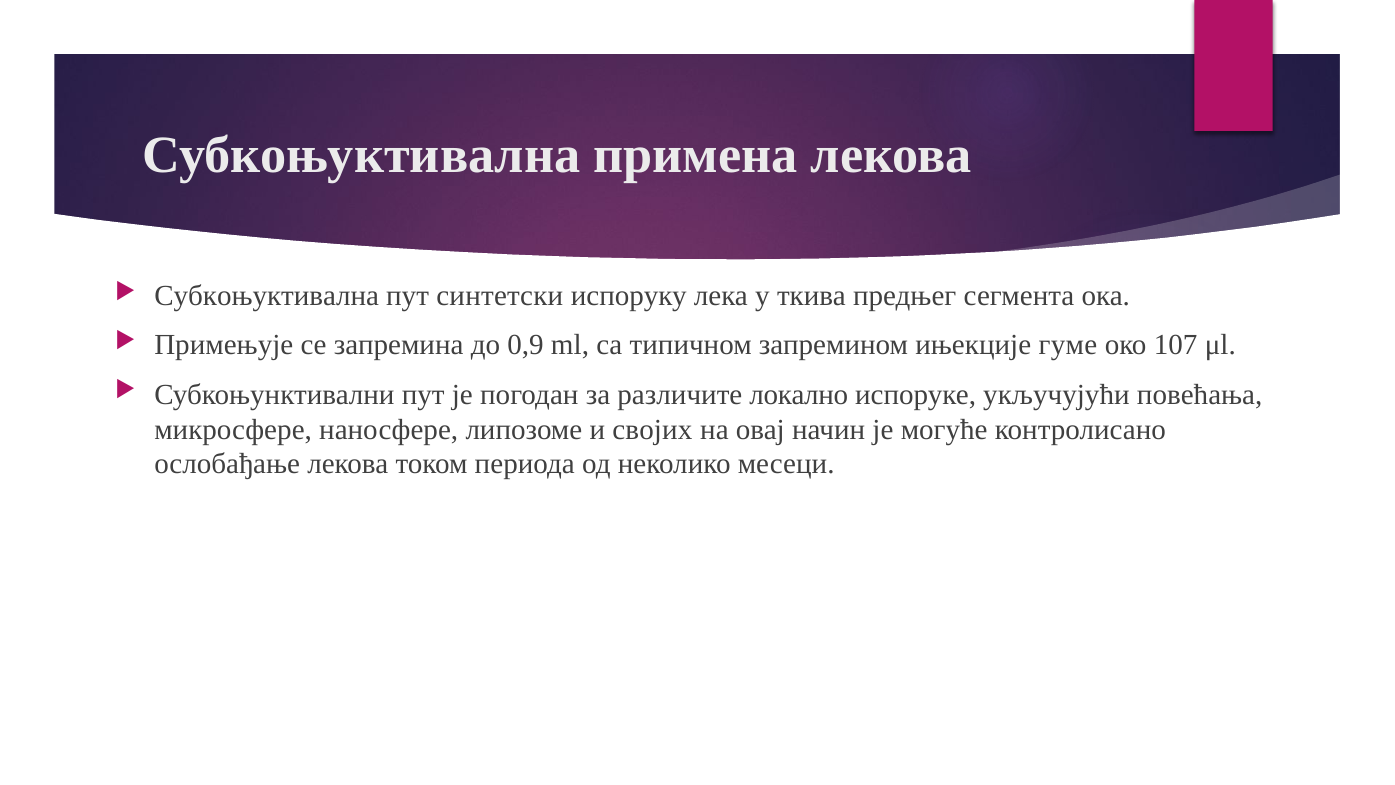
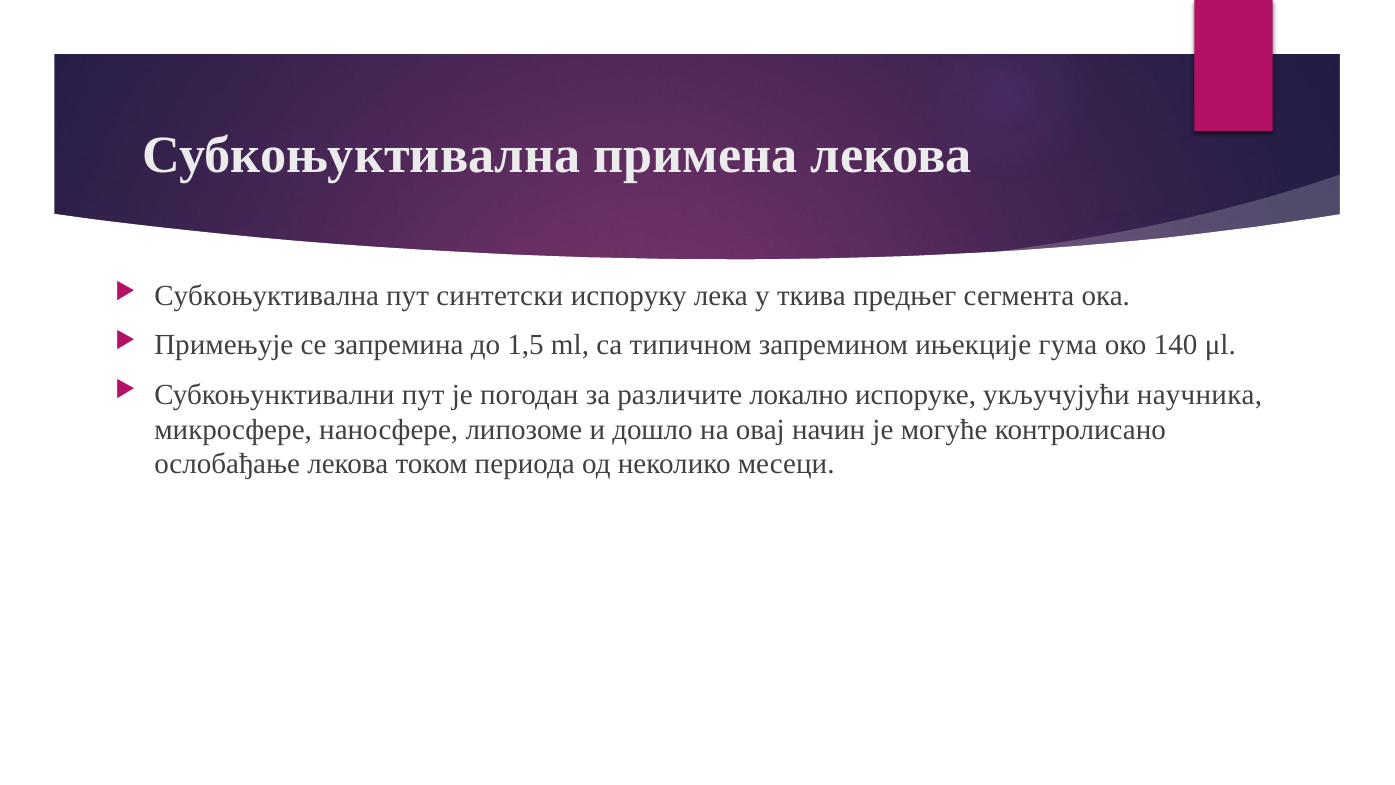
0,9: 0,9 -> 1,5
гуме: гуме -> гума
107: 107 -> 140
повећања: повећања -> научника
својих: својих -> дошло
